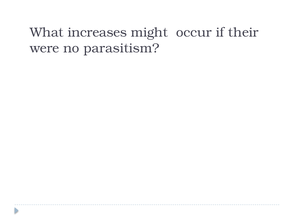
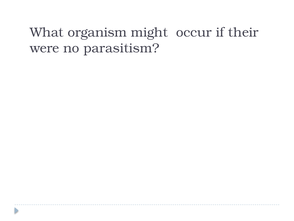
increases: increases -> organism
